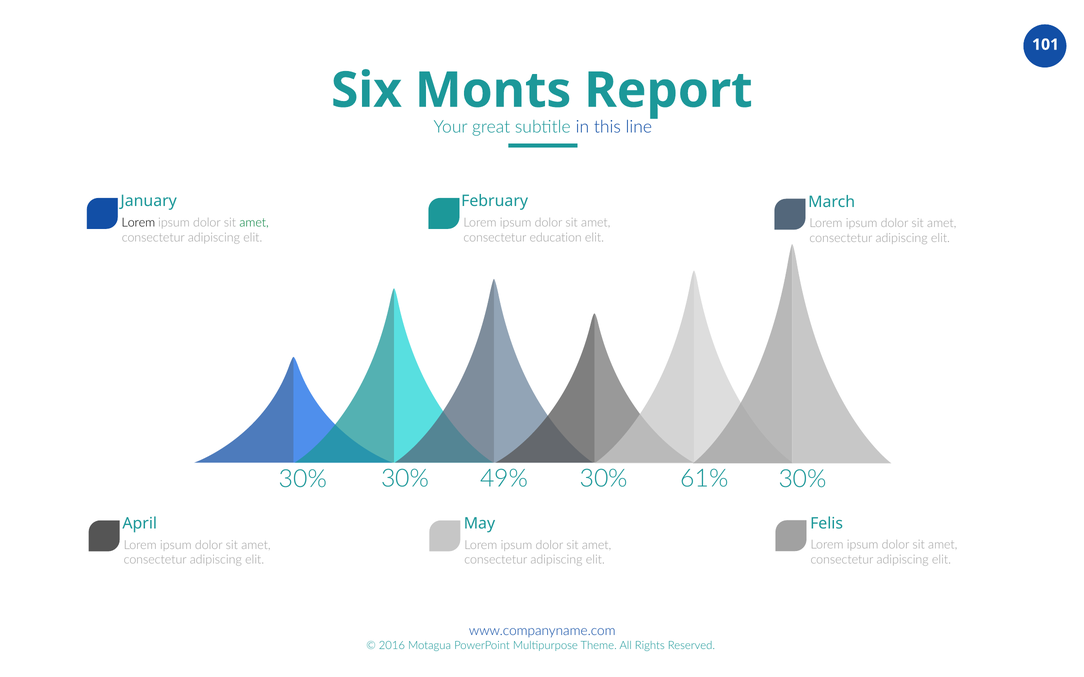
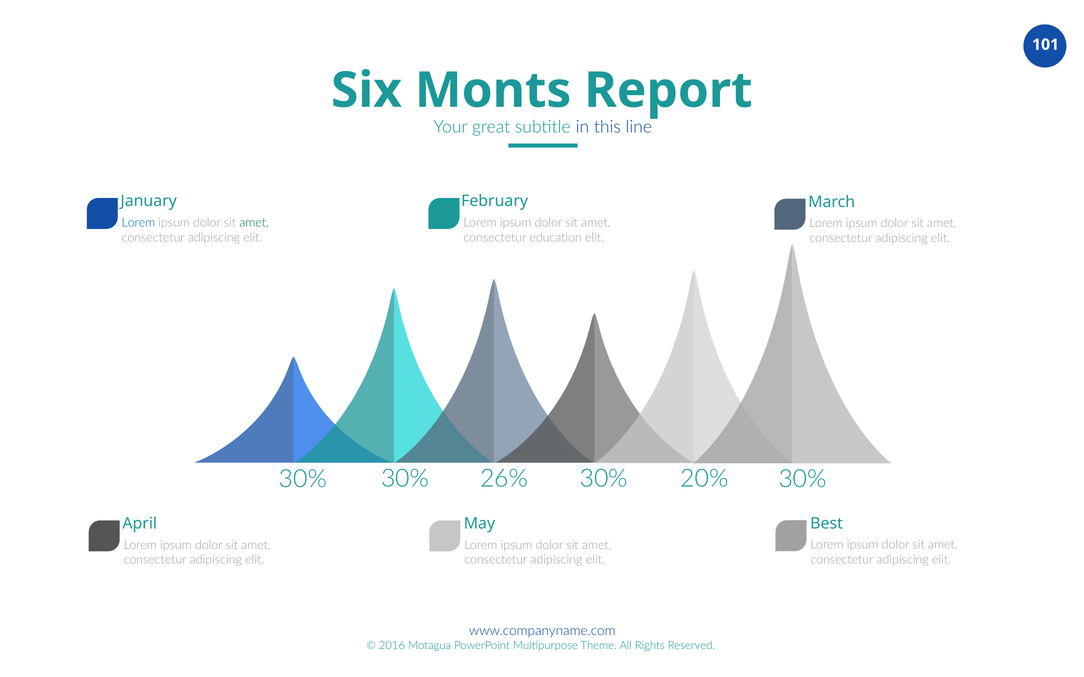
Lorem at (138, 223) colour: black -> blue
49%: 49% -> 26%
61%: 61% -> 20%
Felis: Felis -> Best
